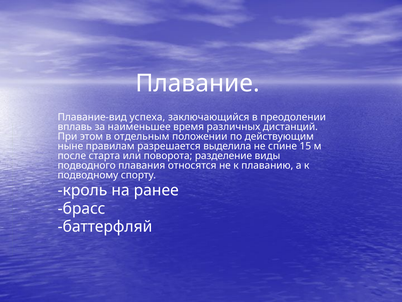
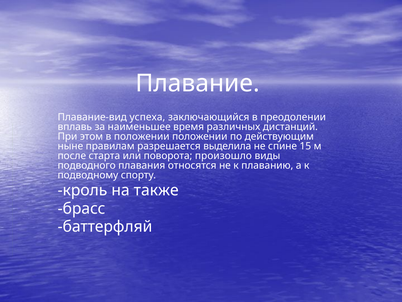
в отдельным: отдельным -> положении
разделение: разделение -> произошло
ранее: ранее -> также
